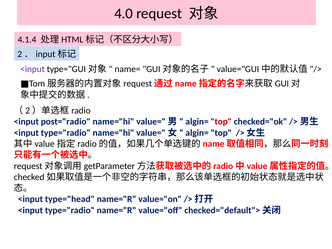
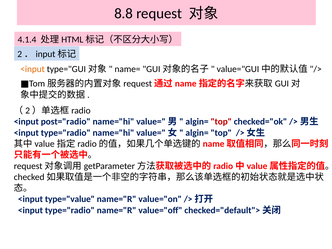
4.0: 4.0 -> 8.8
<input at (33, 69) colour: purple -> orange
type="head: type="head -> type="value
